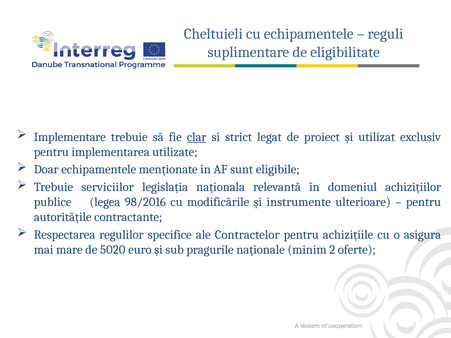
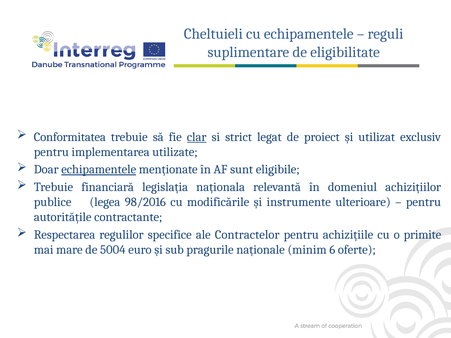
Implementare: Implementare -> Conformitatea
echipamentele at (99, 170) underline: none -> present
serviciilor: serviciilor -> financiară
asigura: asigura -> primite
5020: 5020 -> 5004
2: 2 -> 6
